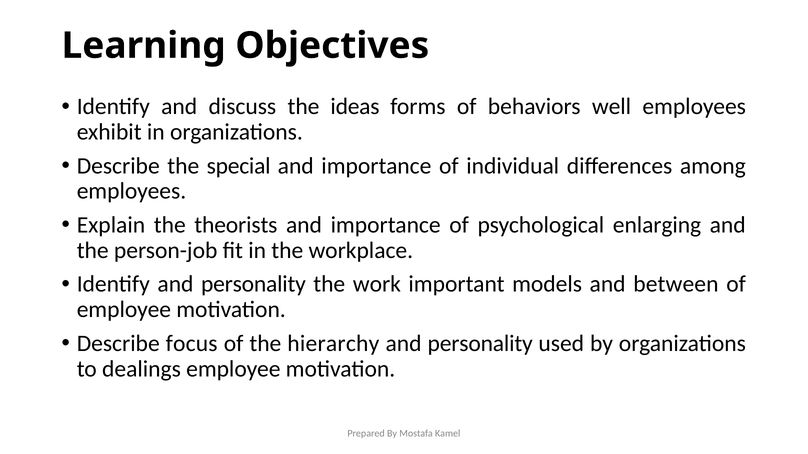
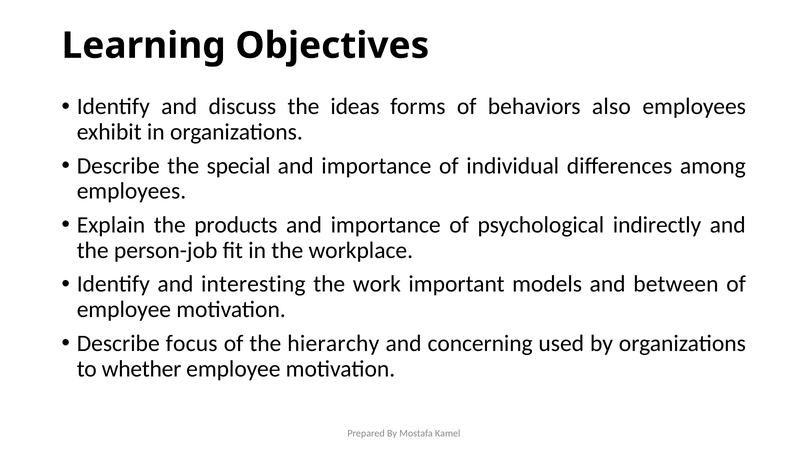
well: well -> also
theorists: theorists -> products
enlarging: enlarging -> indirectly
Identify and personality: personality -> interesting
personality at (480, 344): personality -> concerning
dealings: dealings -> whether
